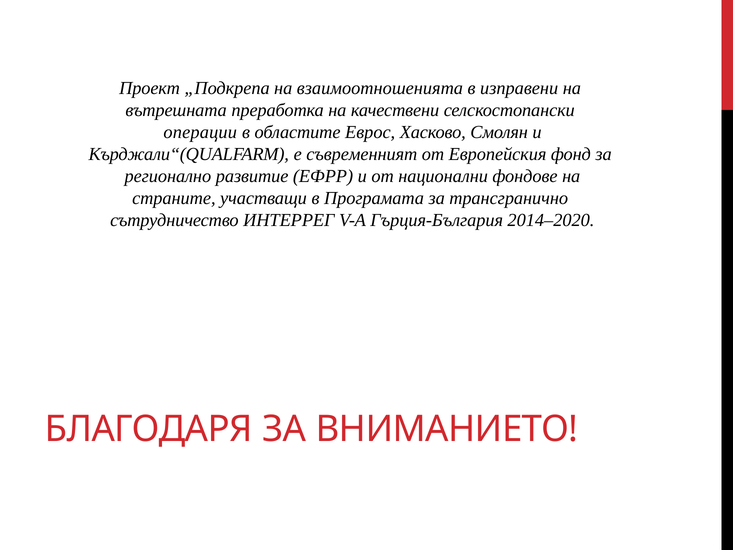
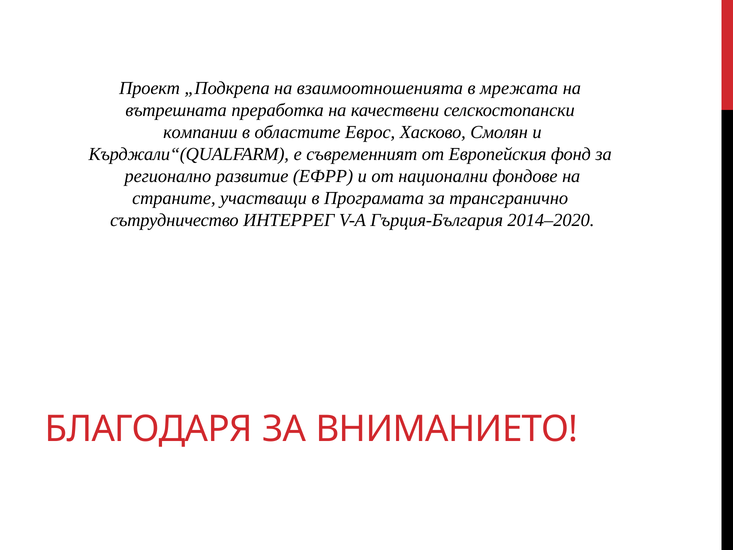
изправени: изправени -> мрежата
операции: операции -> компании
